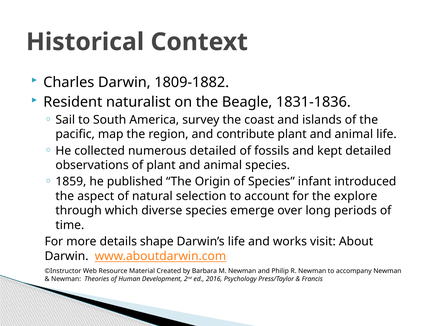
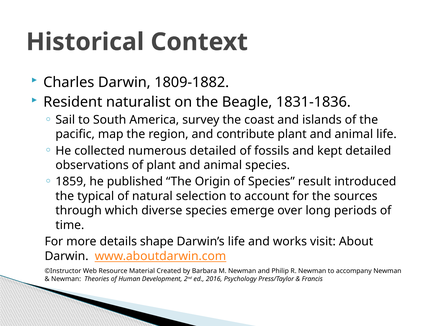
infant: infant -> result
aspect: aspect -> typical
explore: explore -> sources
